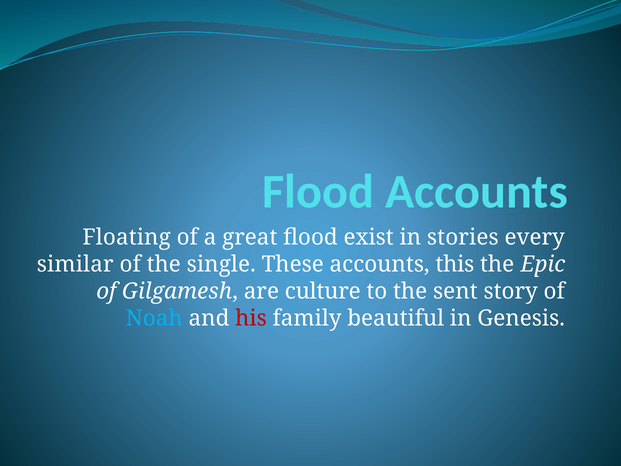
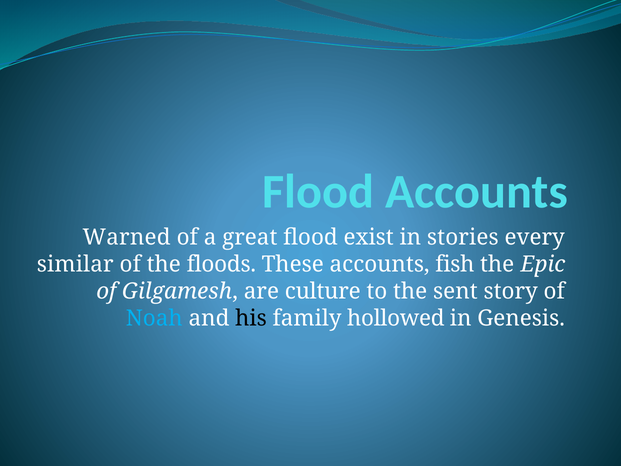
Floating: Floating -> Warned
single: single -> floods
this: this -> fish
his colour: red -> black
beautiful: beautiful -> hollowed
